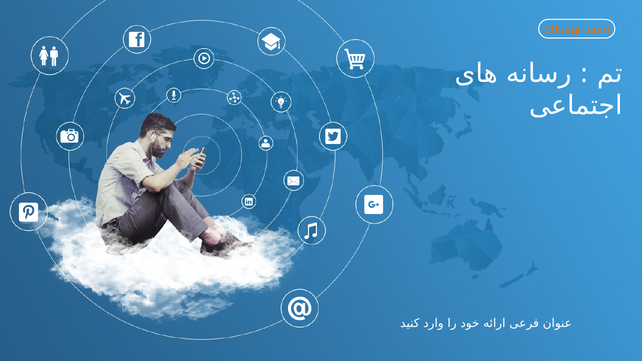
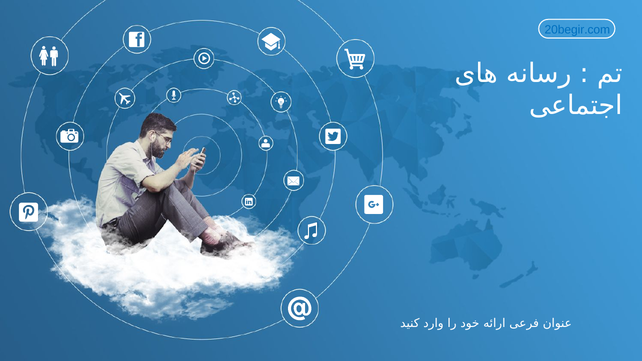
20begir.com colour: orange -> blue
